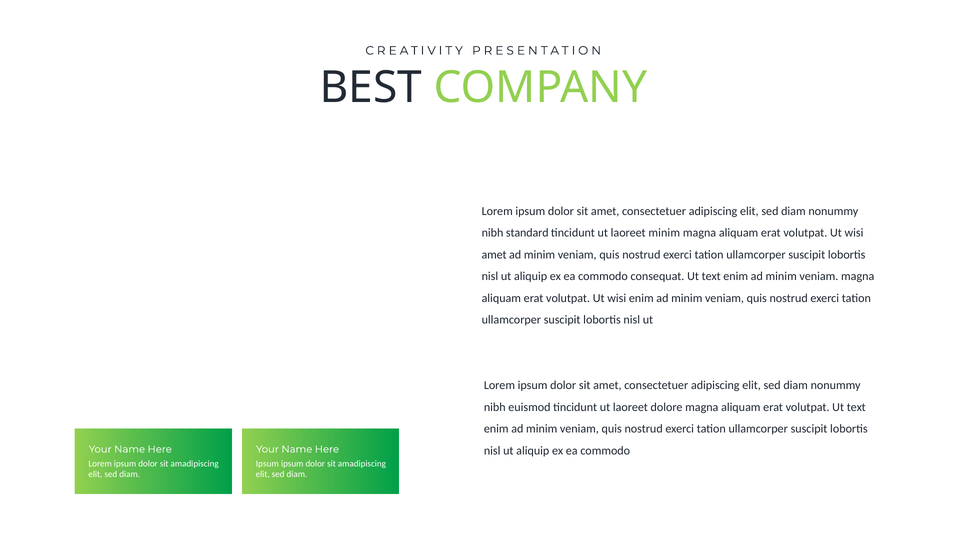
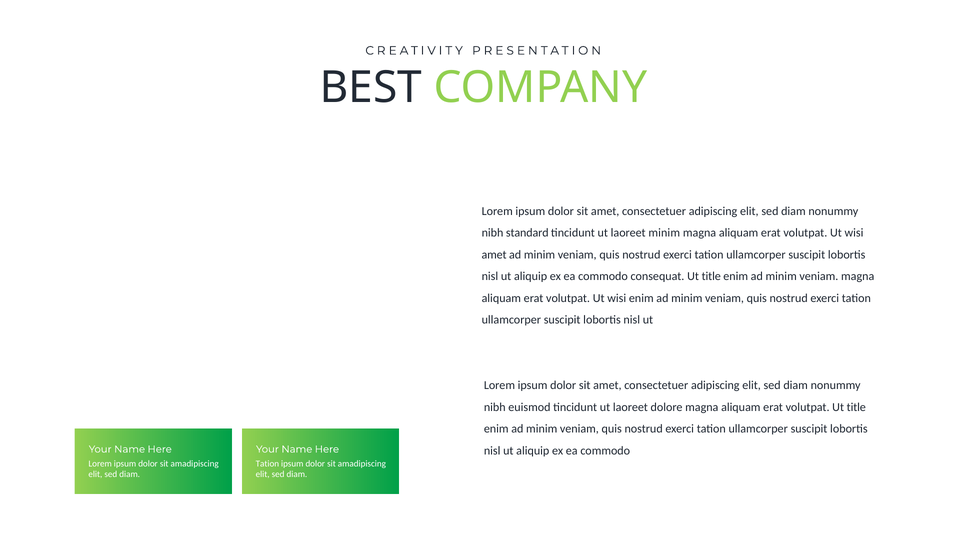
consequat Ut text: text -> title
volutpat Ut text: text -> title
Ipsum at (267, 464): Ipsum -> Tation
